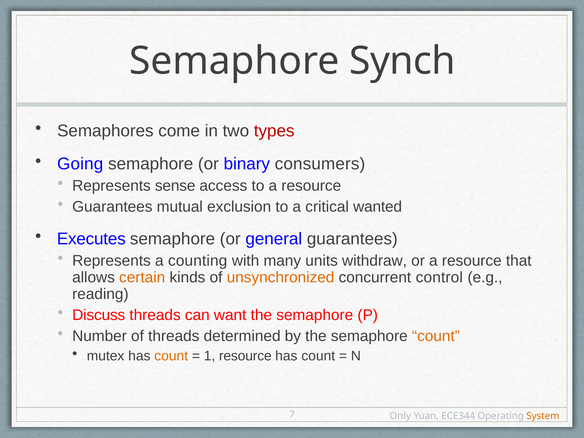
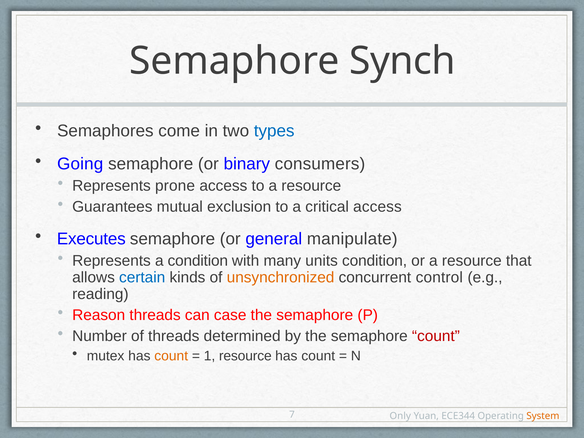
types colour: red -> blue
sense: sense -> prone
critical wanted: wanted -> access
general guarantees: guarantees -> manipulate
a counting: counting -> condition
units withdraw: withdraw -> condition
certain colour: orange -> blue
Discuss: Discuss -> Reason
want: want -> case
count at (436, 336) colour: orange -> red
